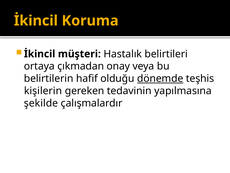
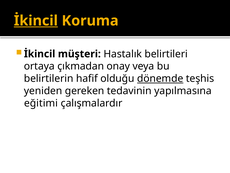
İkincil at (36, 21) underline: none -> present
kişilerin: kişilerin -> yeniden
şekilde: şekilde -> eğitimi
